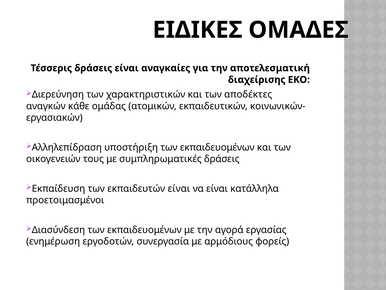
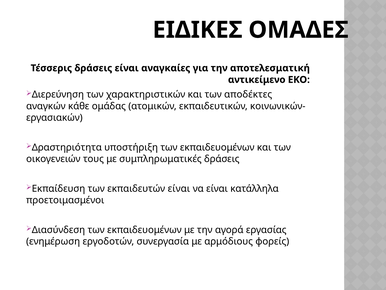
διαχείρισης: διαχείρισης -> αντικείμενο
Αλληλεπίδραση: Αλληλεπίδραση -> Δραστηριότητα
